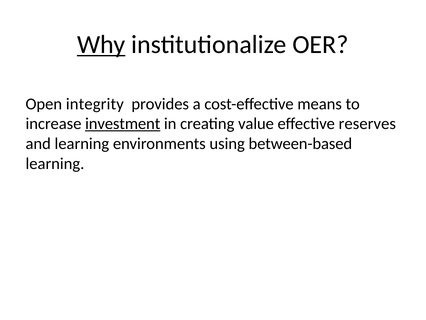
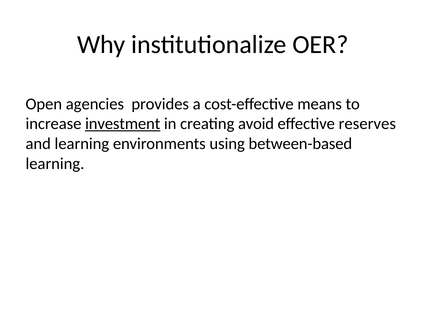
Why underline: present -> none
integrity: integrity -> agencies
value: value -> avoid
